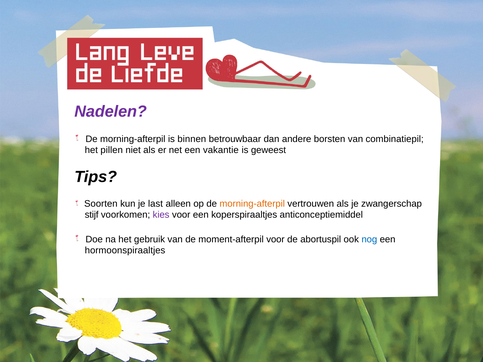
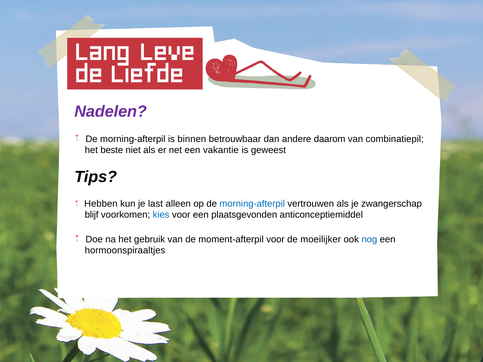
borsten: borsten -> daarom
pillen: pillen -> beste
Soorten: Soorten -> Hebben
morning-afterpil at (252, 204) colour: orange -> blue
stijf: stijf -> blijf
kies colour: purple -> blue
koperspiraaltjes: koperspiraaltjes -> plaatsgevonden
abortuspil: abortuspil -> moeilijker
